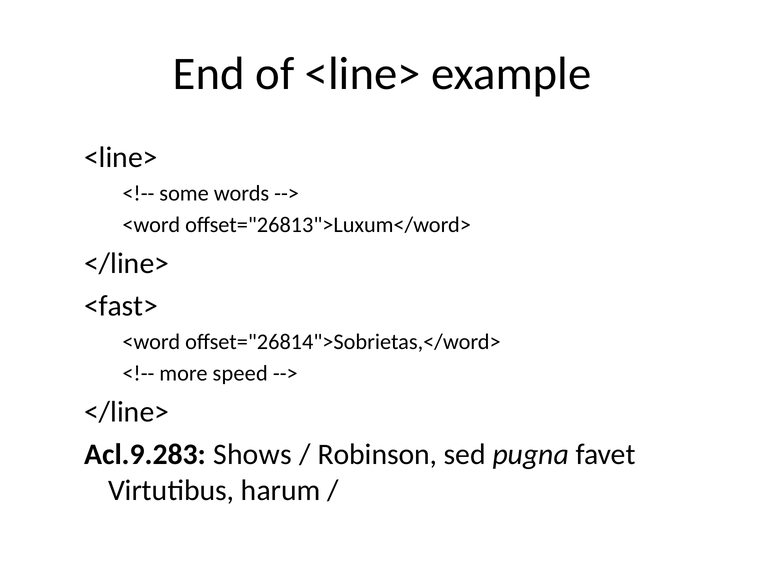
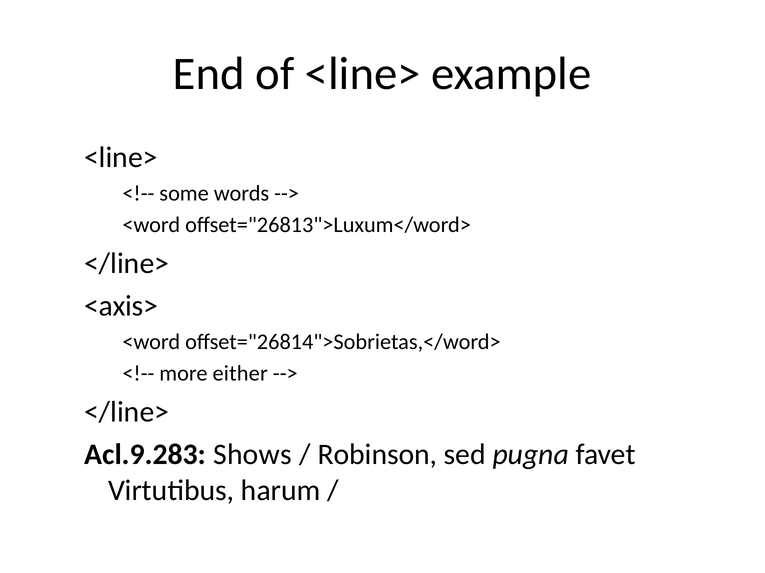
<fast>: <fast> -> <axis>
speed: speed -> either
